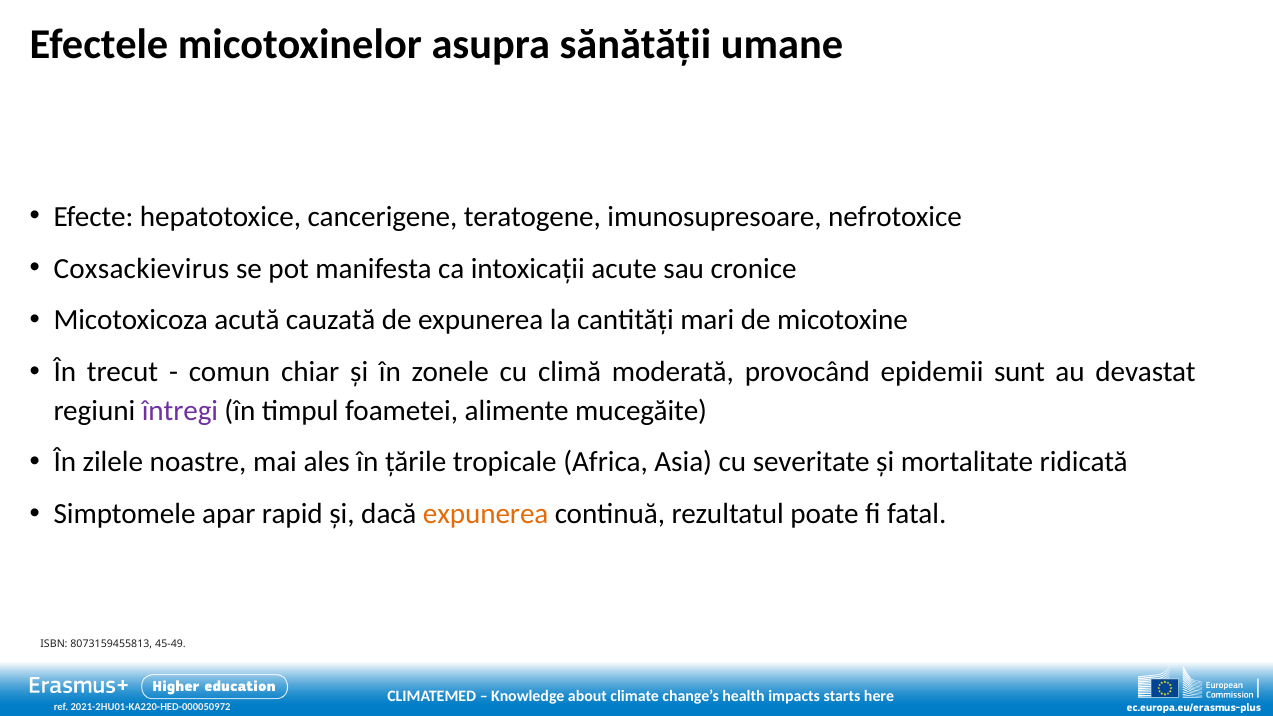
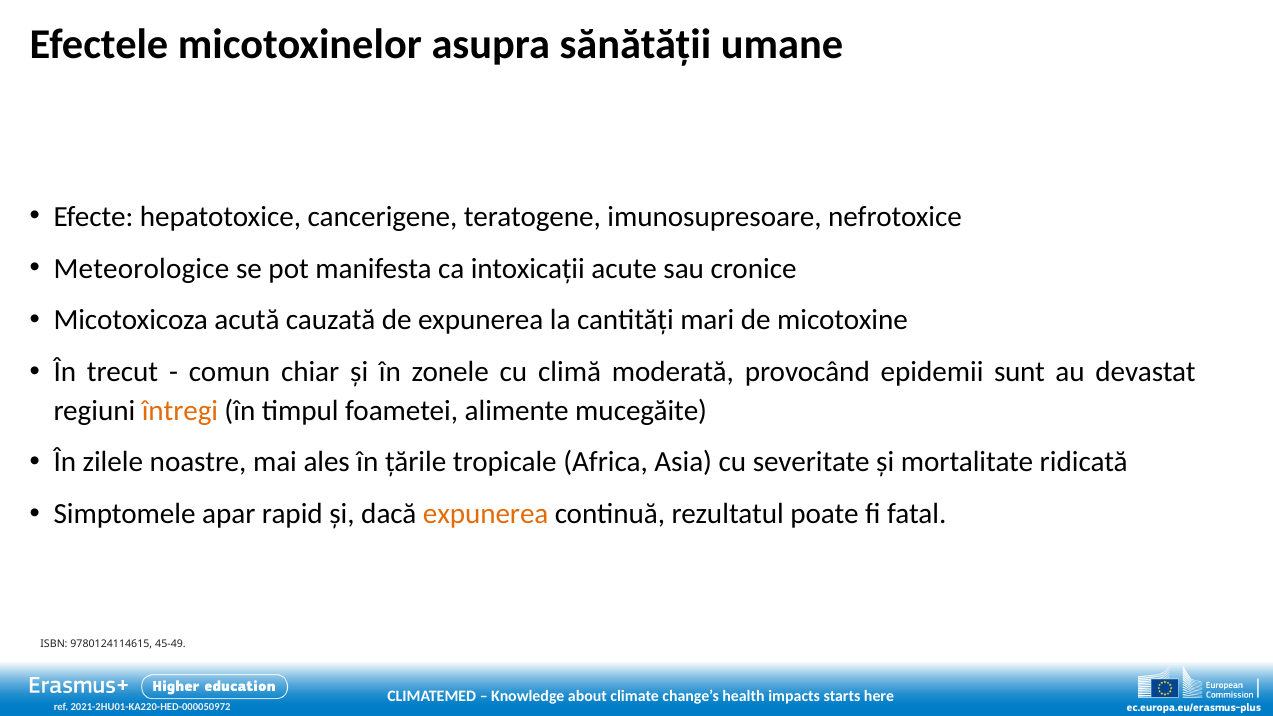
Coxsackievirus: Coxsackievirus -> Meteorologice
întregi colour: purple -> orange
8073159455813: 8073159455813 -> 9780124114615
